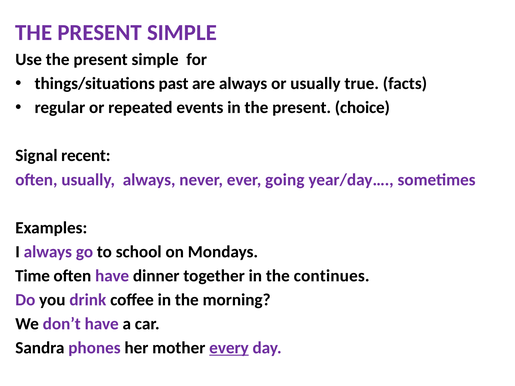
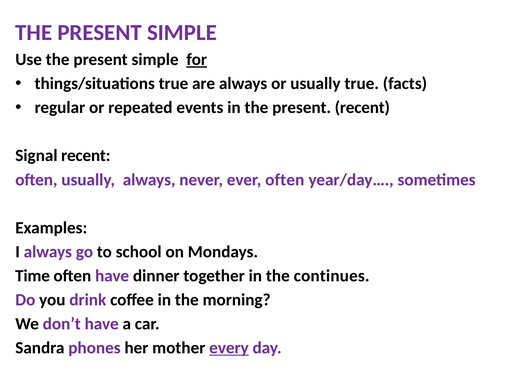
for underline: none -> present
things/situations past: past -> true
present choice: choice -> recent
ever going: going -> often
